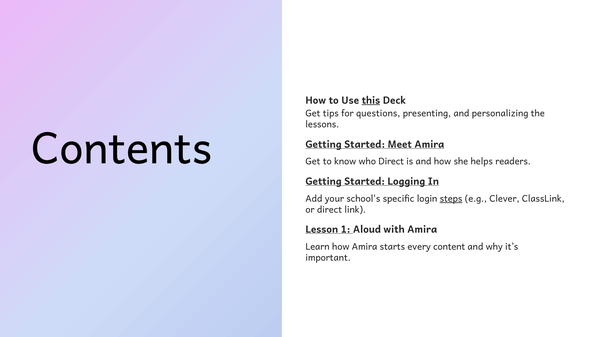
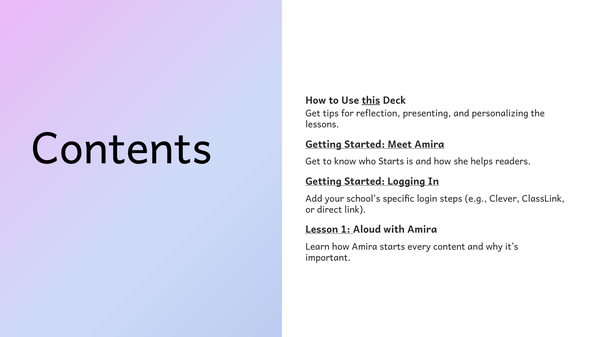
questions: questions -> reflection
who Direct: Direct -> Starts
steps underline: present -> none
